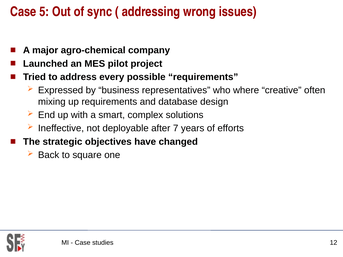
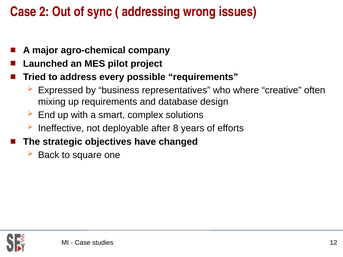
5: 5 -> 2
7: 7 -> 8
